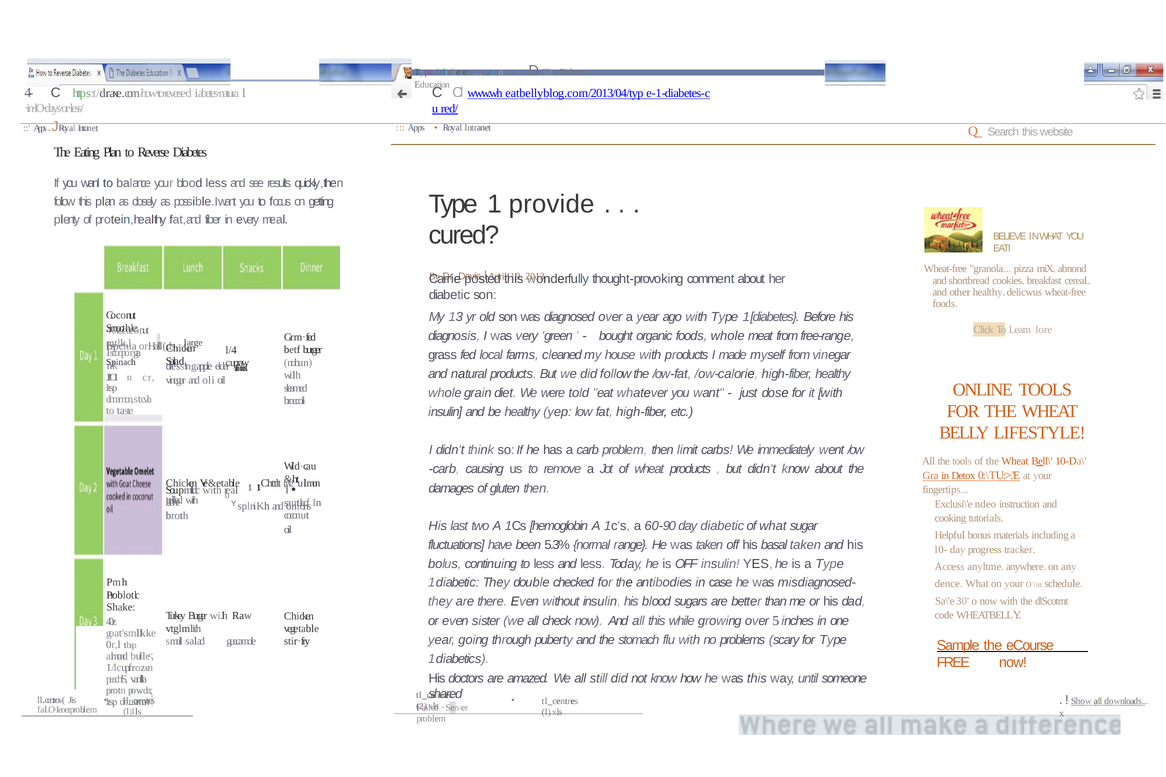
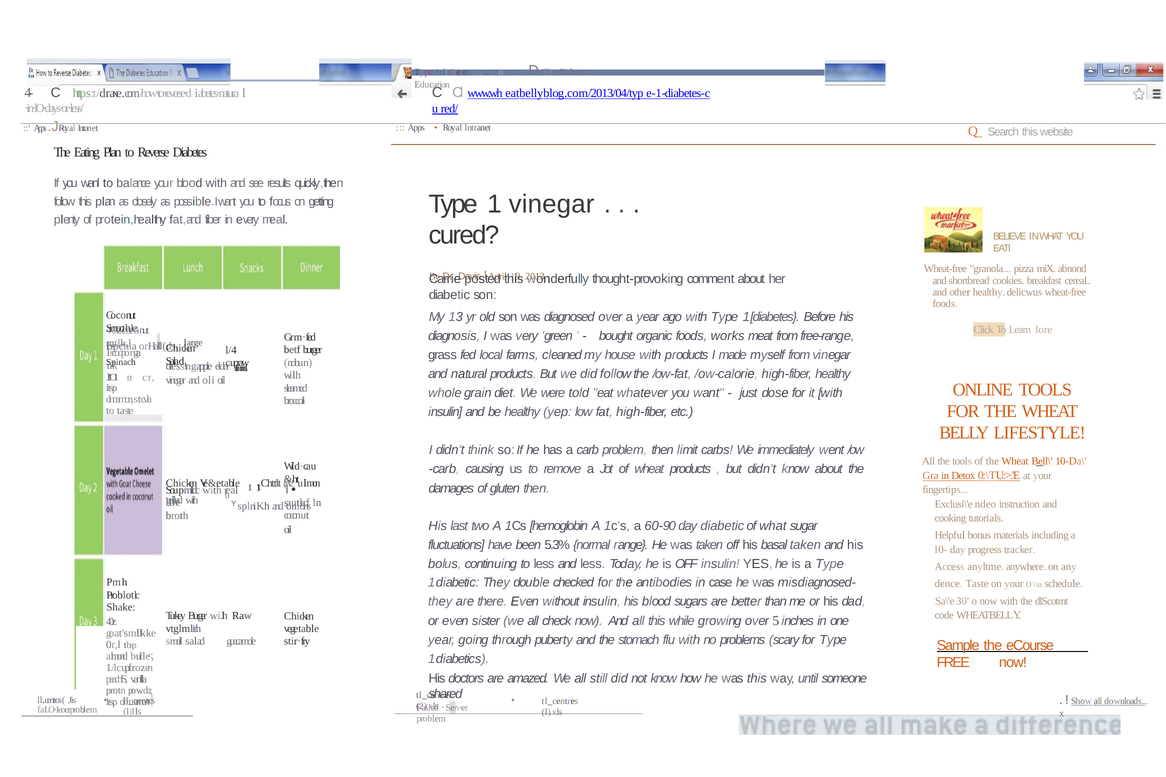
blood less: less -> with
1 provide: provide -> vinegar
foods whole: whole -> works
dence What: What -> Taste
